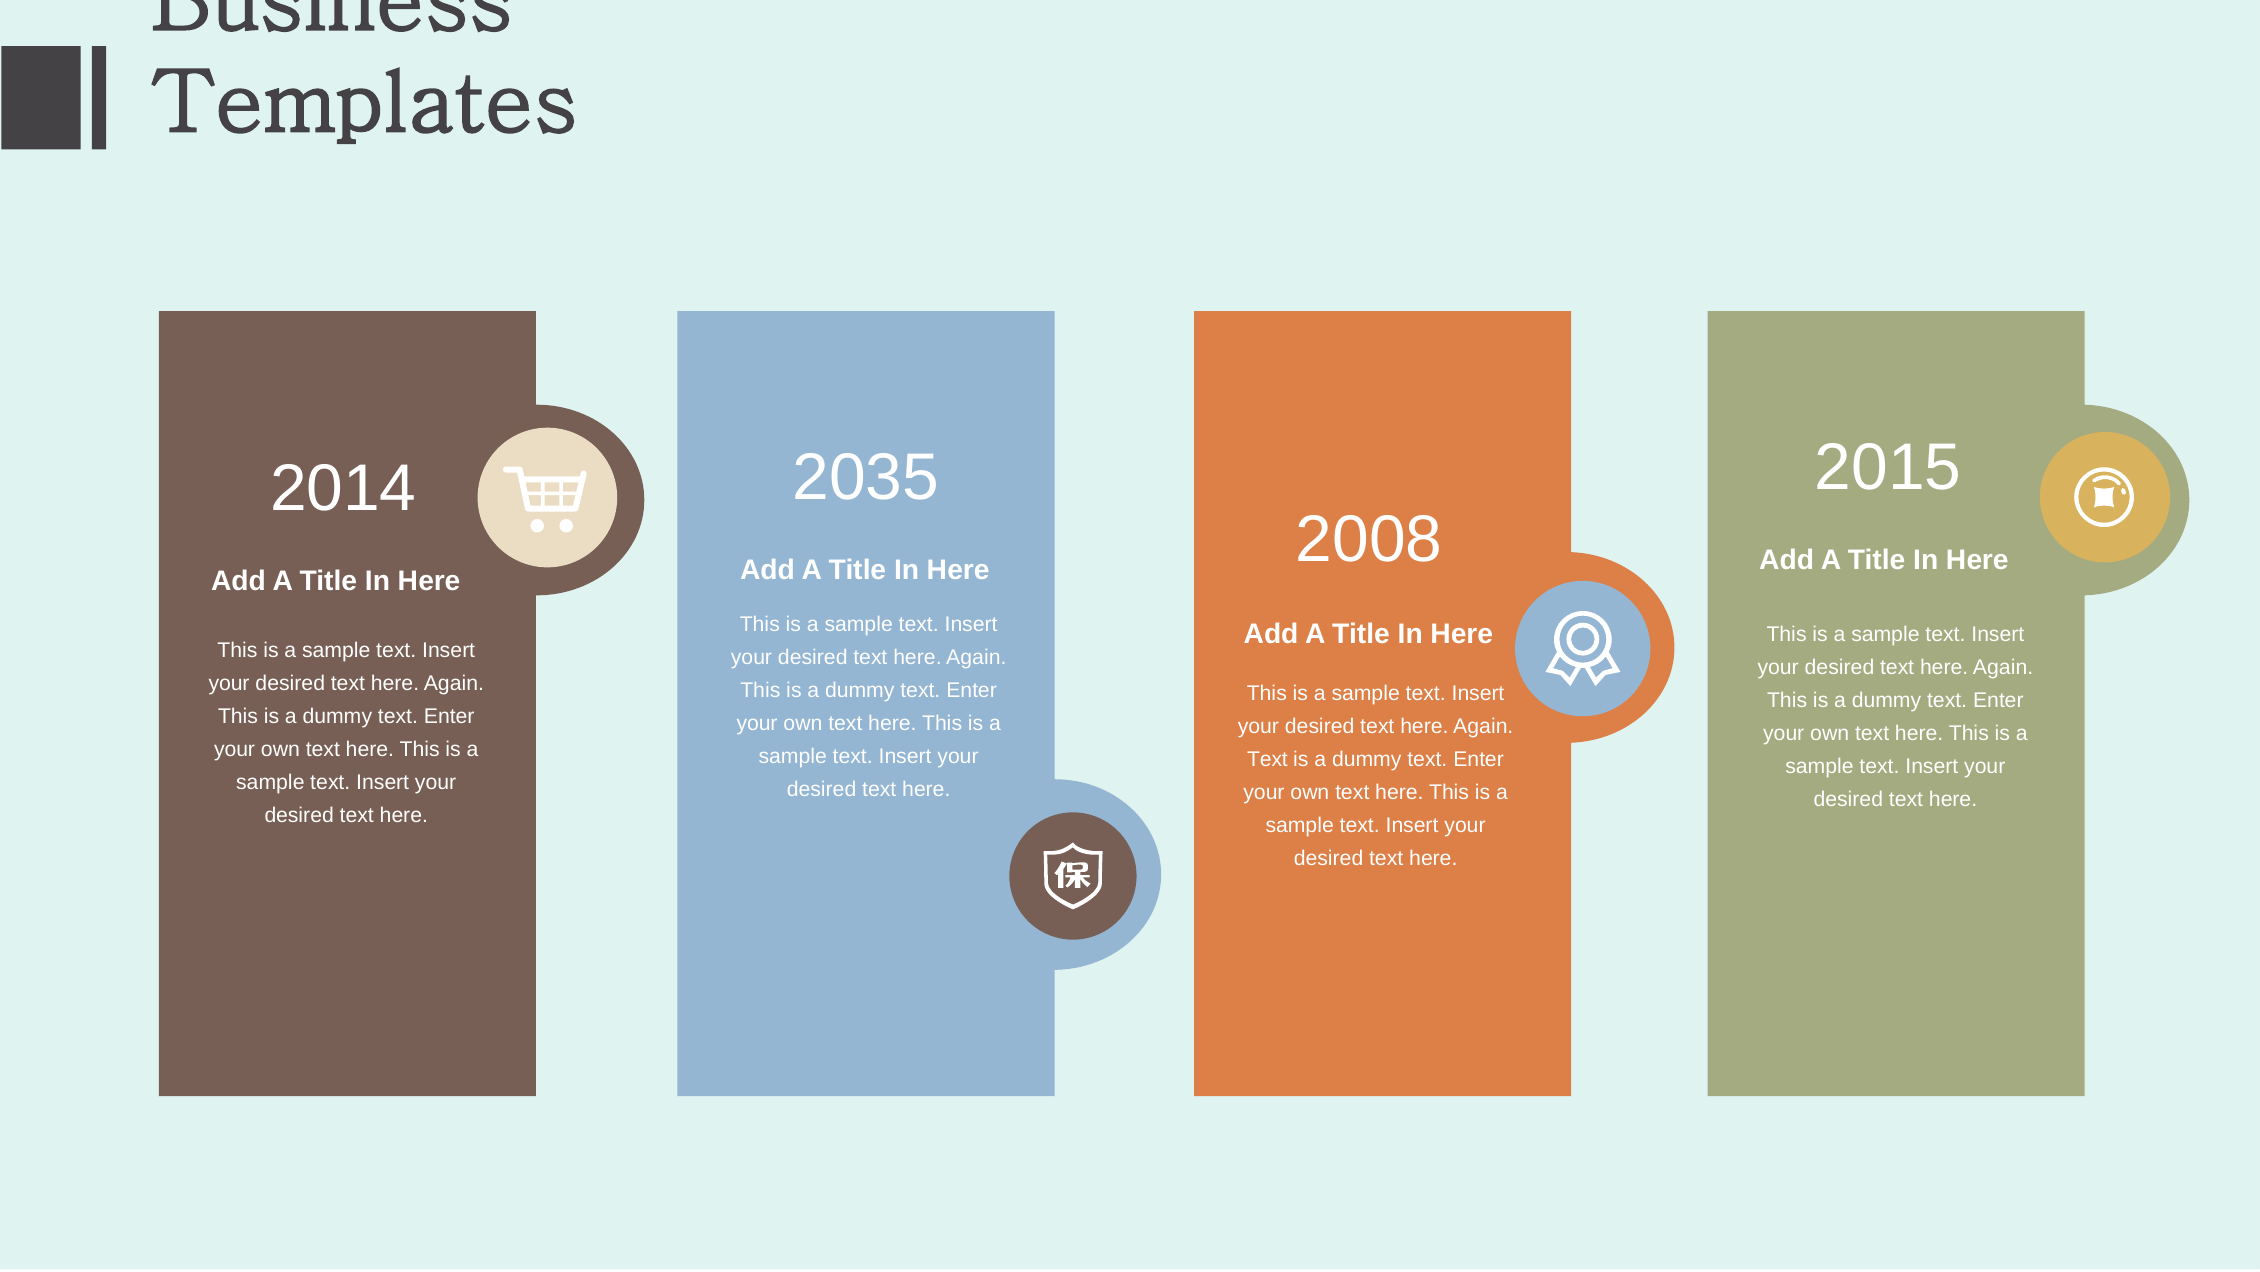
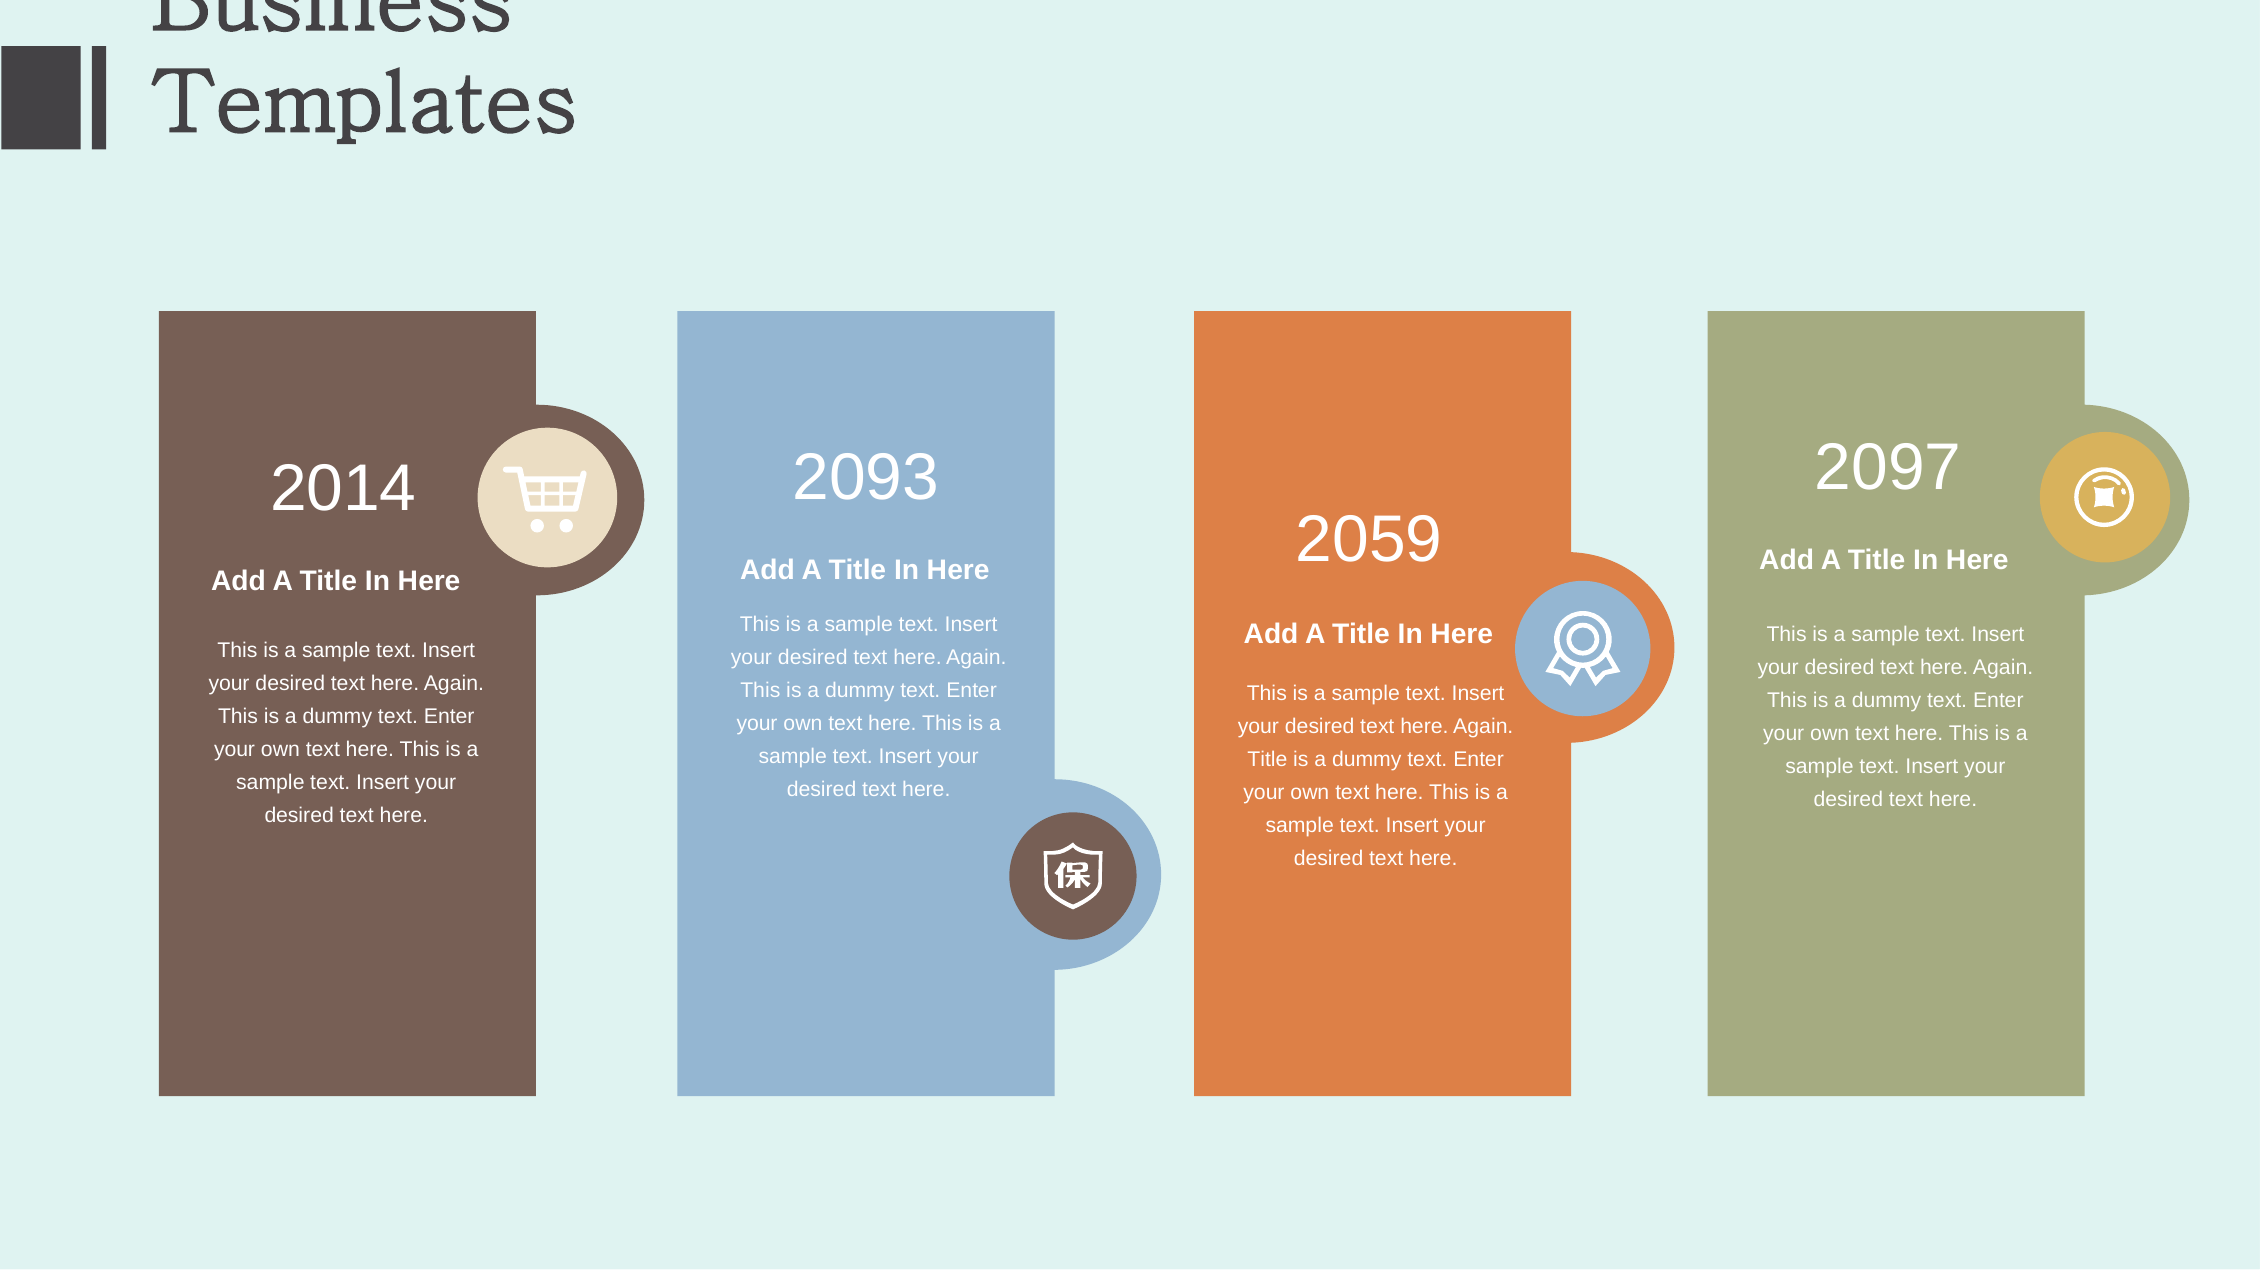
2015: 2015 -> 2097
2035: 2035 -> 2093
2008: 2008 -> 2059
Text at (1268, 759): Text -> Title
